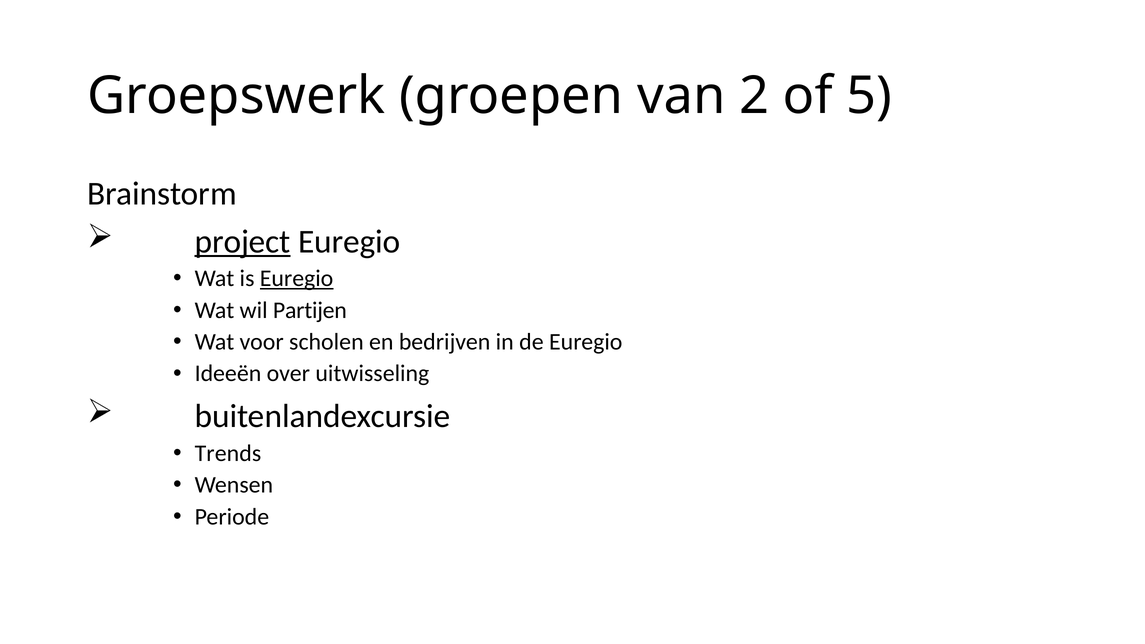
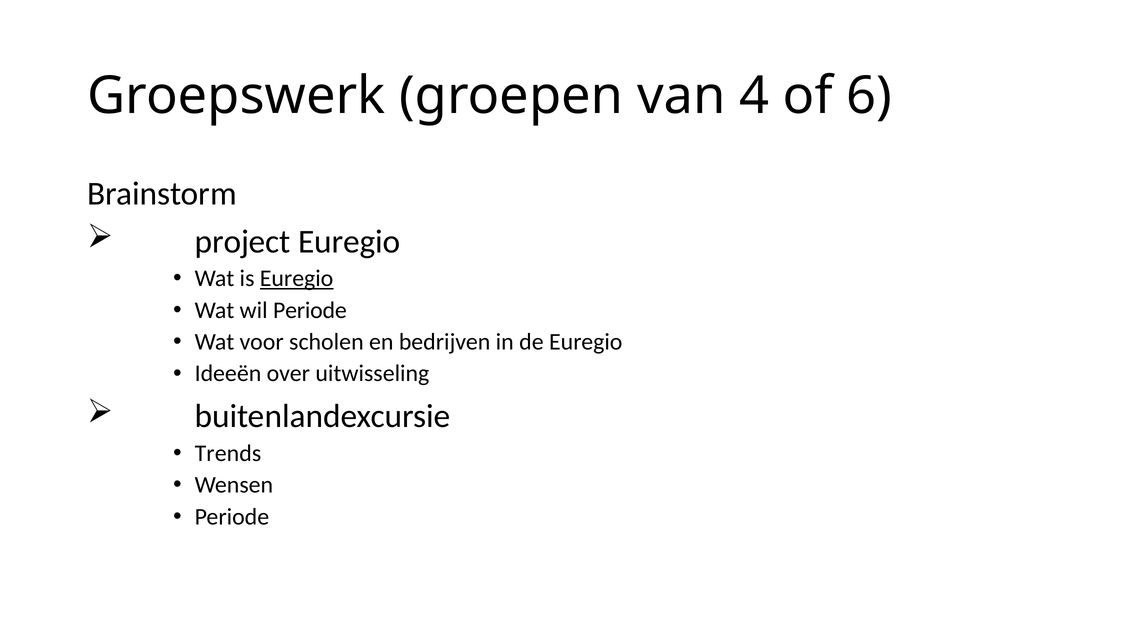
2: 2 -> 4
5: 5 -> 6
project underline: present -> none
wil Partijen: Partijen -> Periode
